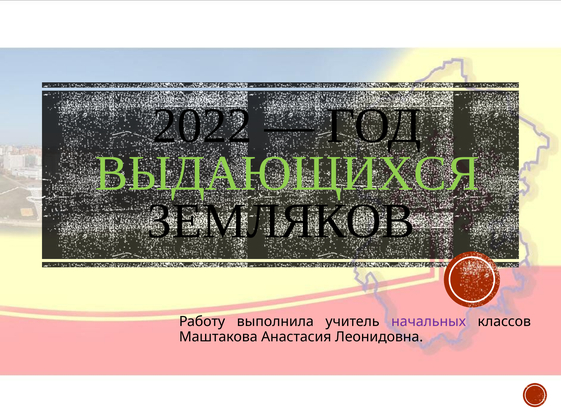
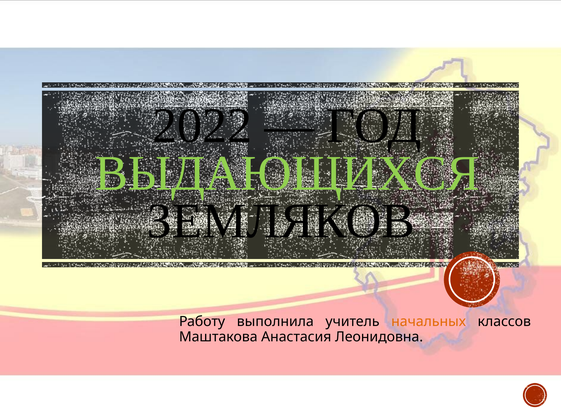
начальных colour: purple -> orange
